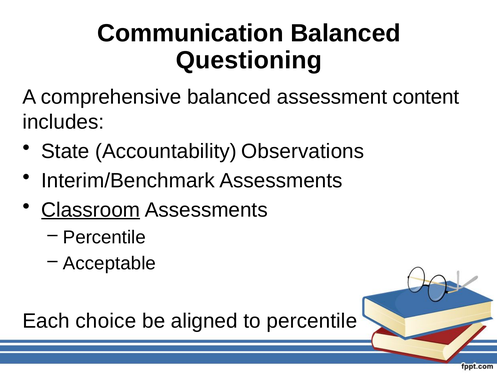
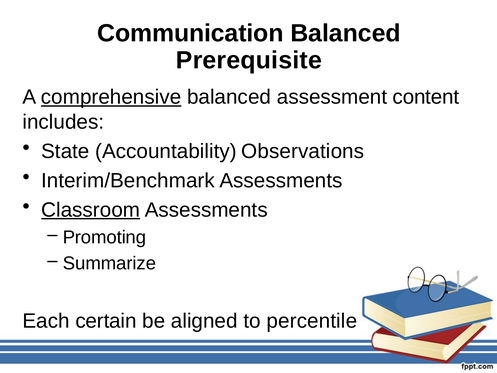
Questioning: Questioning -> Prerequisite
comprehensive underline: none -> present
Percentile at (104, 237): Percentile -> Promoting
Acceptable: Acceptable -> Summarize
choice: choice -> certain
